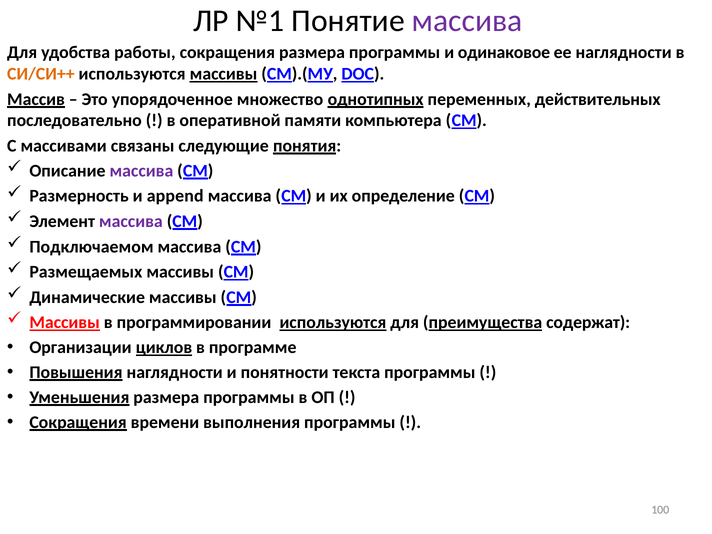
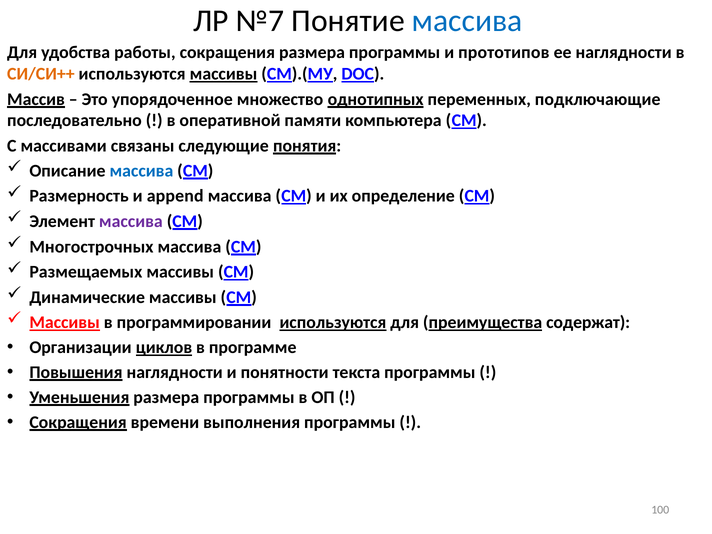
№1: №1 -> №7
массива at (467, 21) colour: purple -> blue
одинаковое: одинаковое -> прототипов
действительных: действительных -> подключающие
массива at (141, 171) colour: purple -> blue
Подключаемом: Подключаемом -> Многострочных
